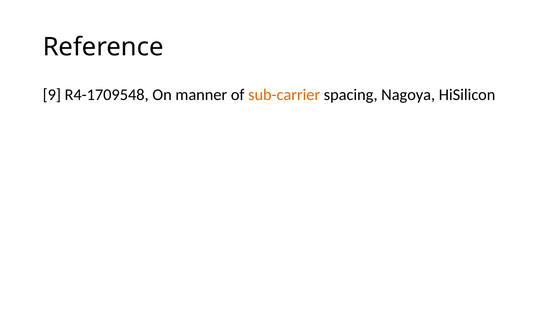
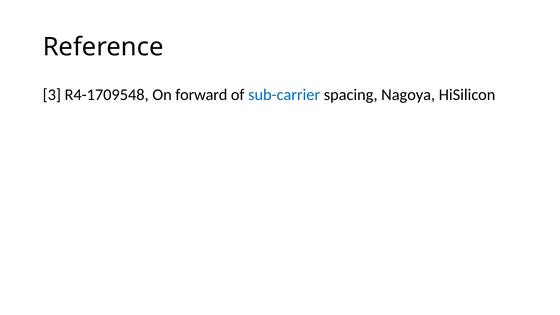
9: 9 -> 3
manner: manner -> forward
sub-carrier colour: orange -> blue
